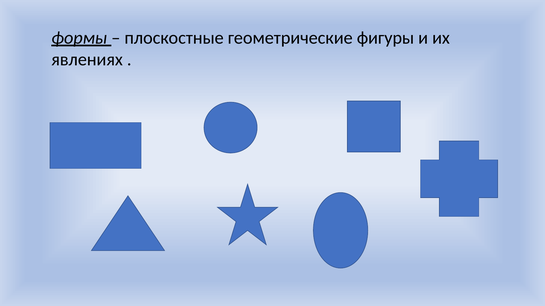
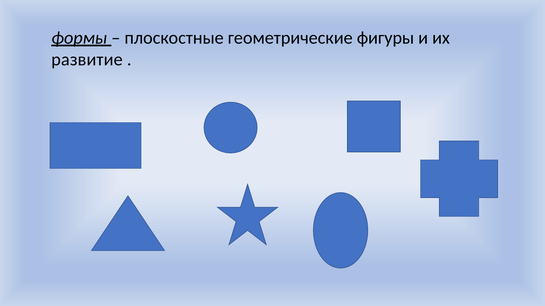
явлениях: явлениях -> развитие
